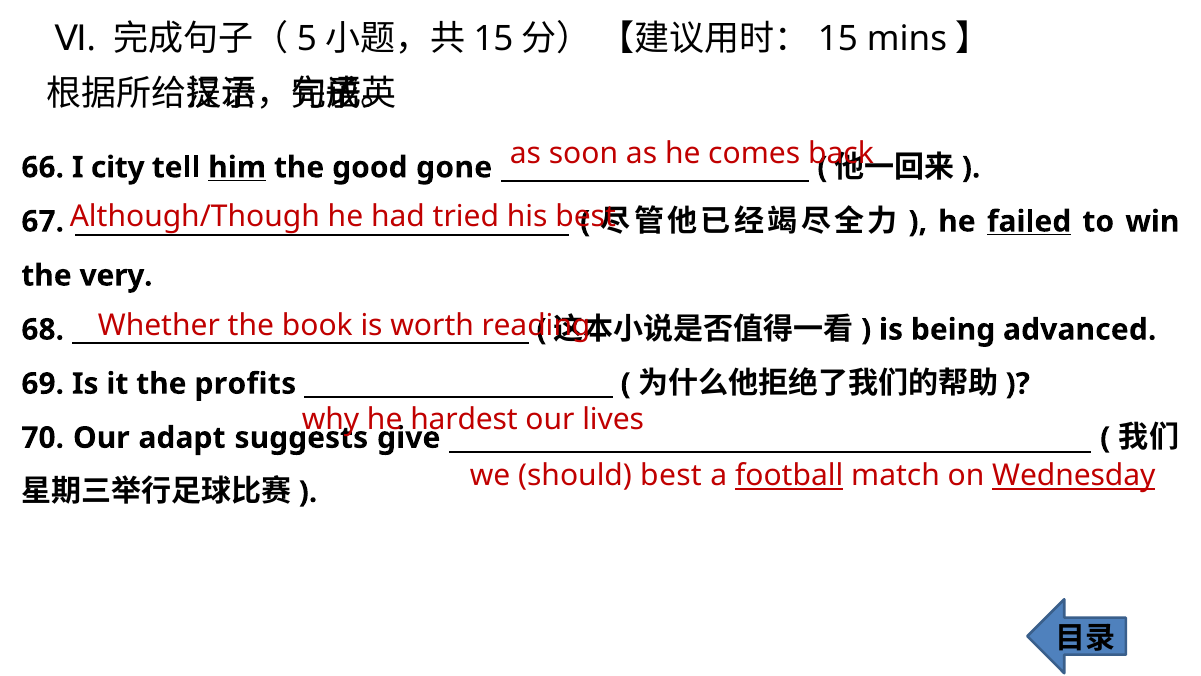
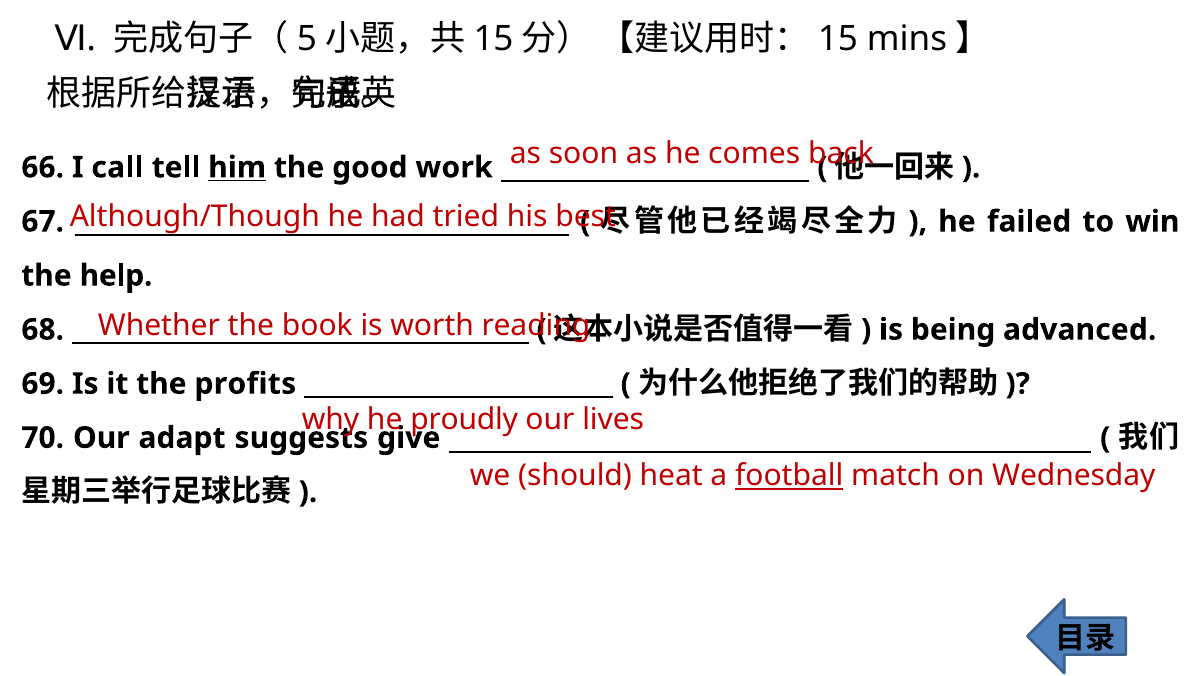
city: city -> call
gone: gone -> work
failed underline: present -> none
very: very -> help
hardest: hardest -> proudly
should best: best -> heat
Wednesday underline: present -> none
